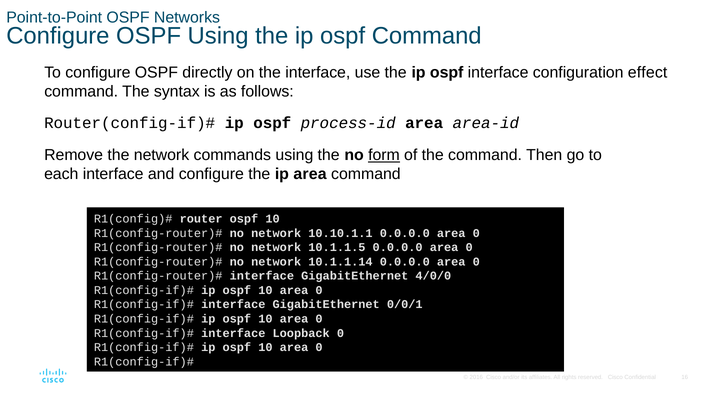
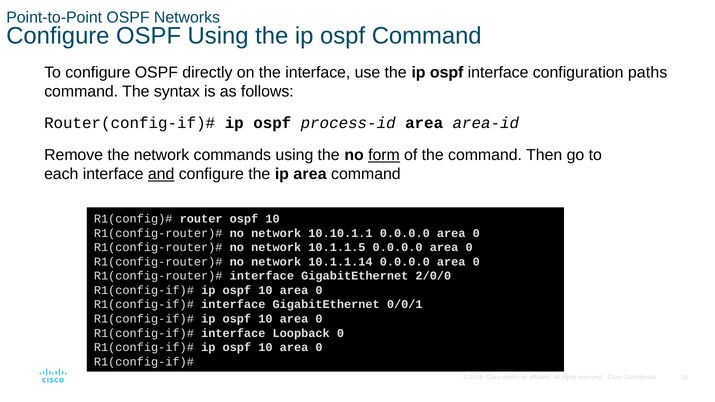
effect: effect -> paths
and underline: none -> present
4/0/0: 4/0/0 -> 2/0/0
